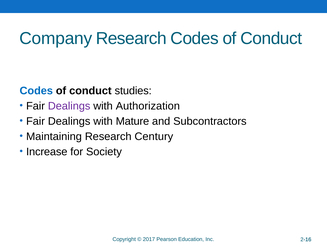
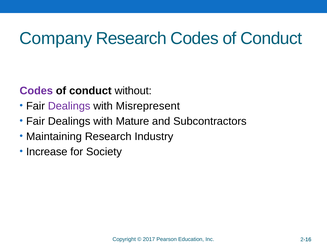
Codes at (36, 91) colour: blue -> purple
studies: studies -> without
Authorization: Authorization -> Misrepresent
Century: Century -> Industry
